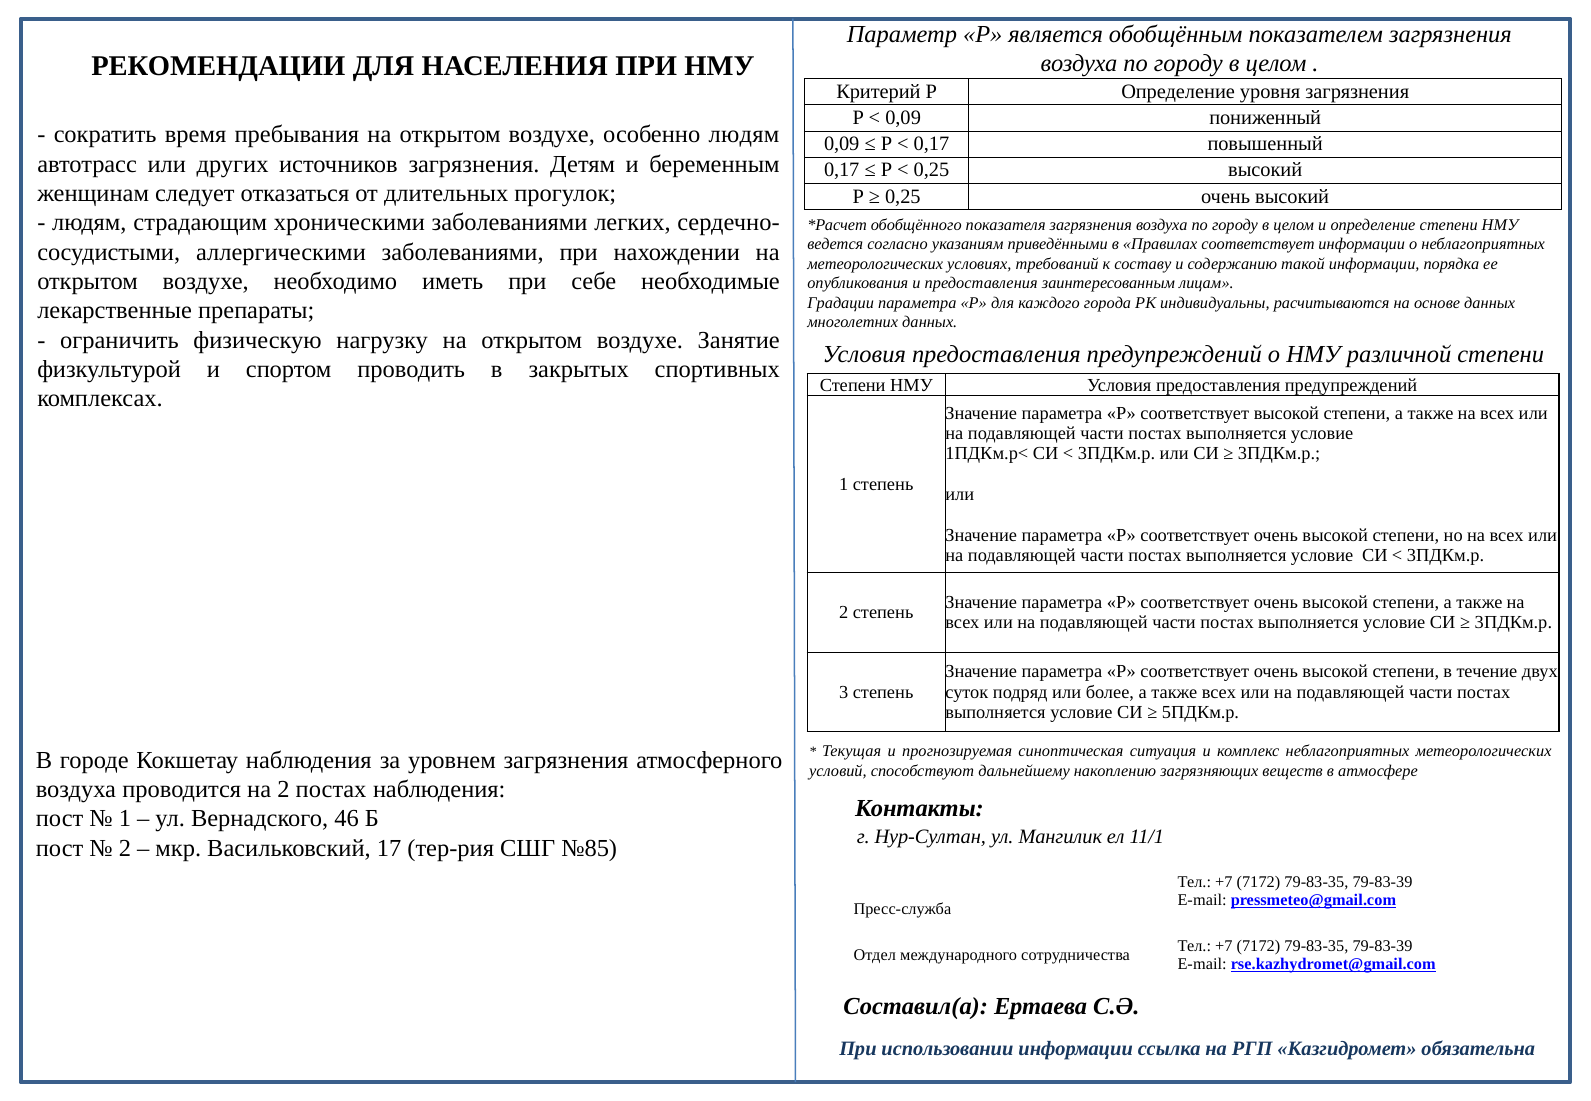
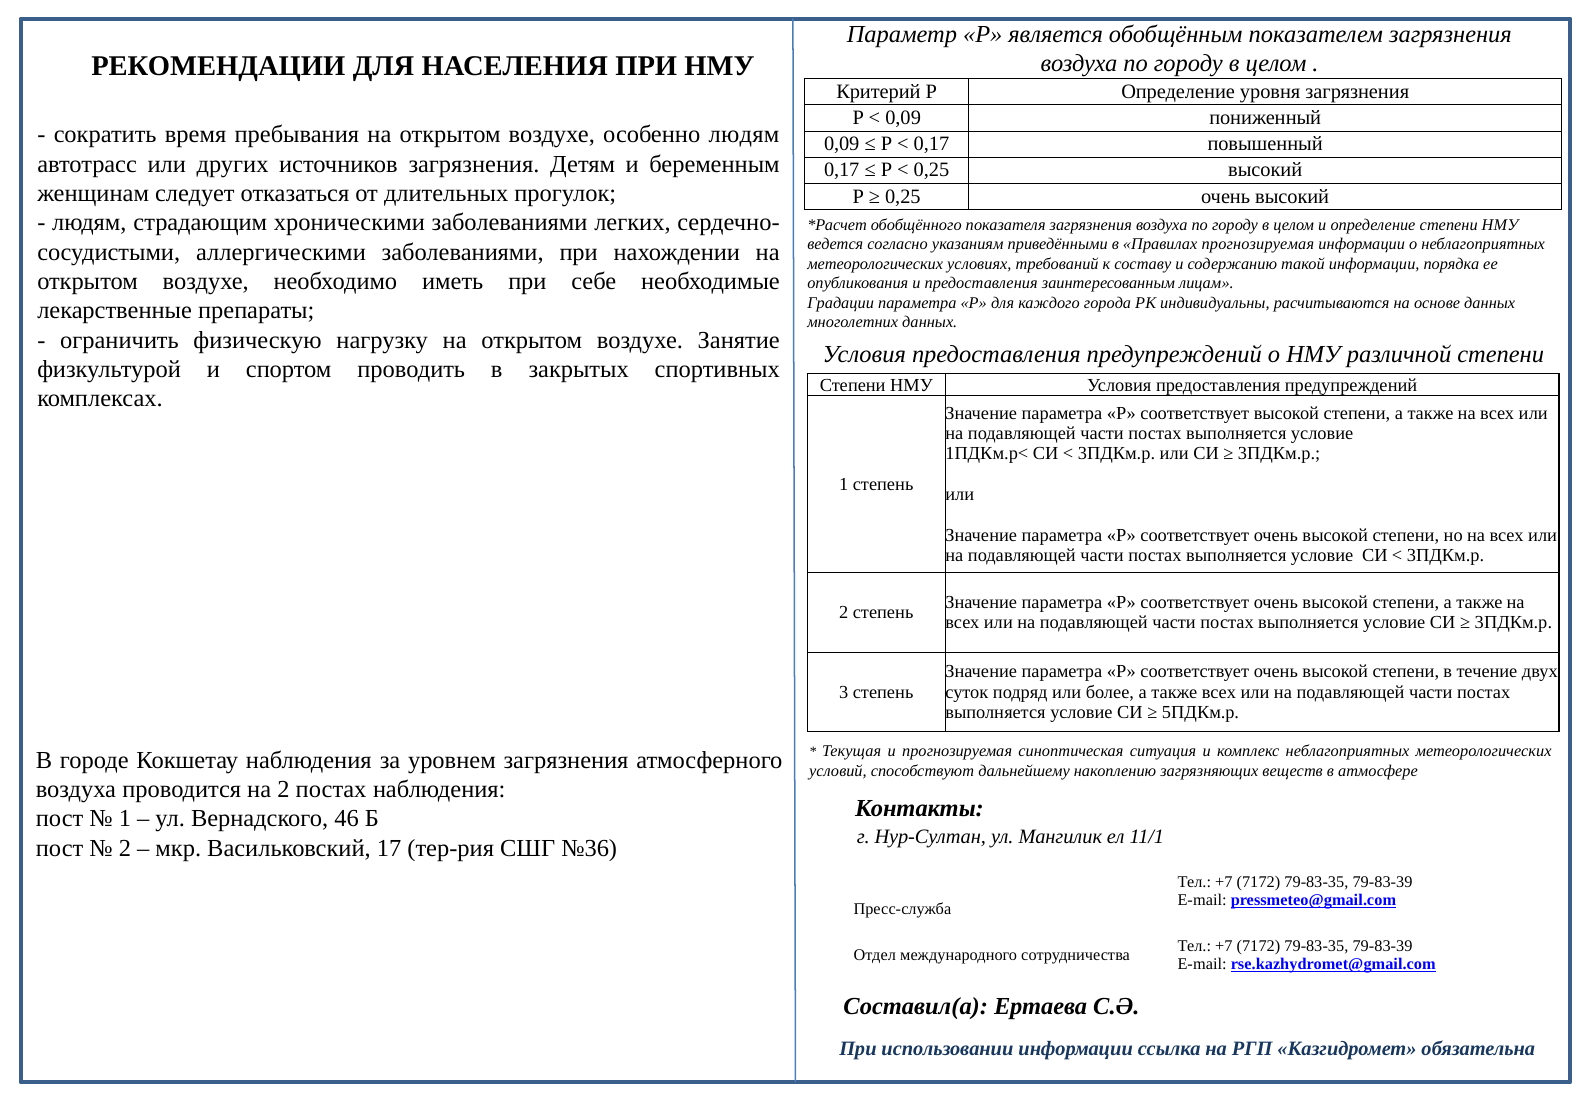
Правилах соответствует: соответствует -> прогнозируемая
№85: №85 -> №36
